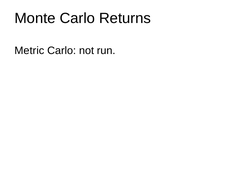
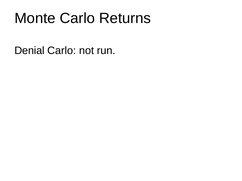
Metric: Metric -> Denial
